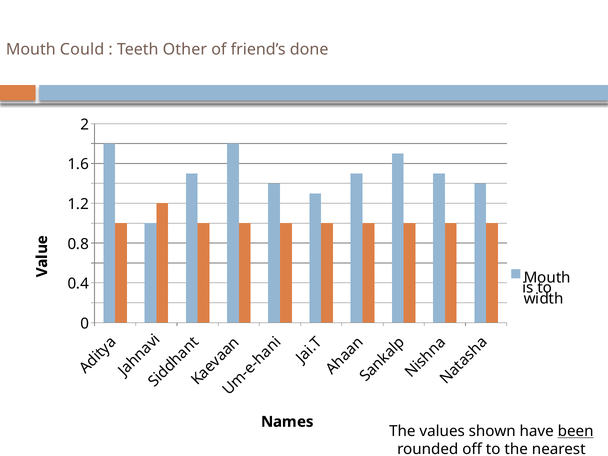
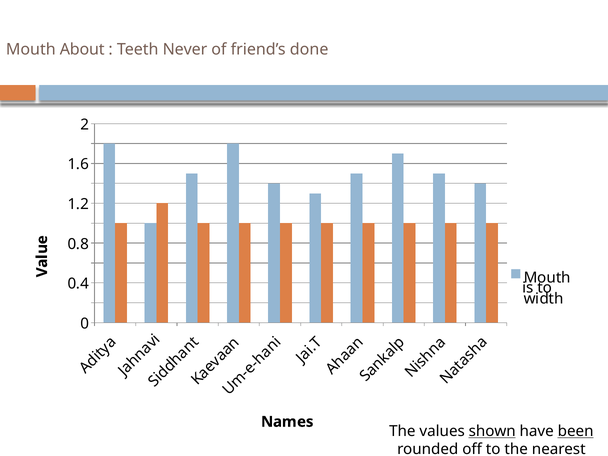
Could: Could -> About
Other: Other -> Never
shown underline: none -> present
